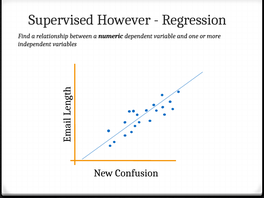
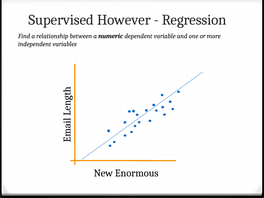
Confusion: Confusion -> Enormous
